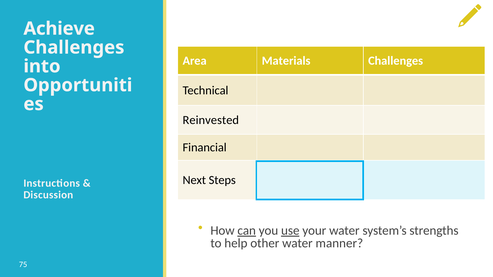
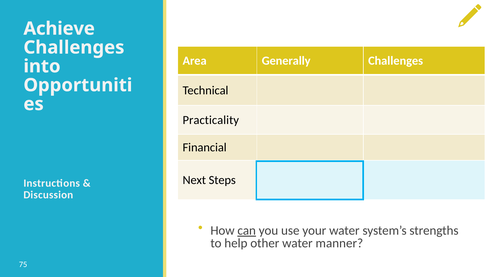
Materials: Materials -> Generally
Reinvested: Reinvested -> Practicality
use underline: present -> none
